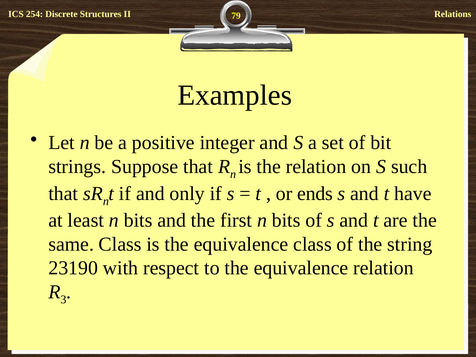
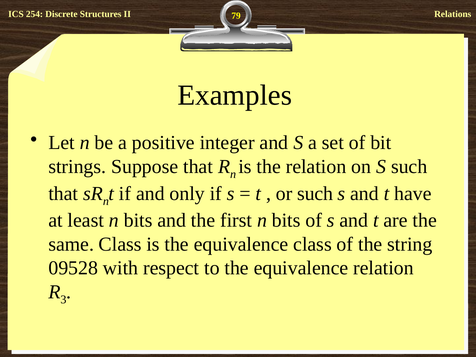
or ends: ends -> such
23190: 23190 -> 09528
